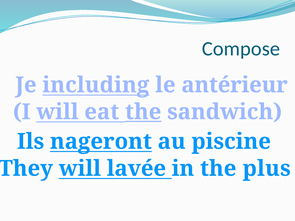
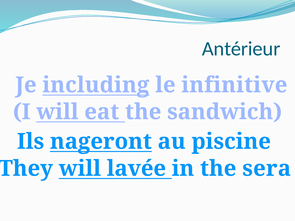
Compose: Compose -> Antérieur
antérieur: antérieur -> infinitive
the at (143, 112) underline: present -> none
plus: plus -> sera
